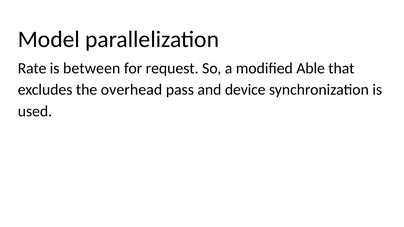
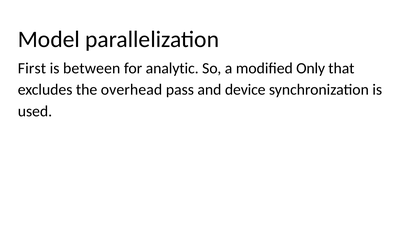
Rate: Rate -> First
request: request -> analytic
Able: Able -> Only
